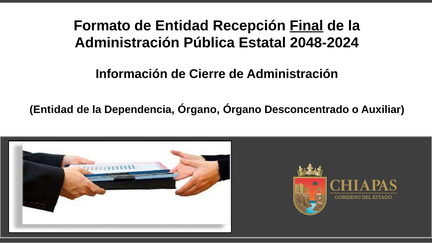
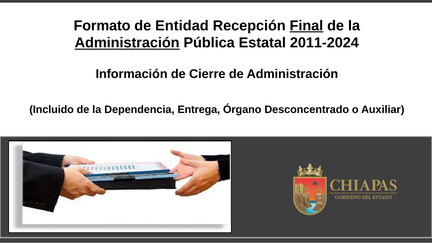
Administración at (127, 43) underline: none -> present
2048-2024: 2048-2024 -> 2011-2024
Entidad at (52, 110): Entidad -> Incluido
Dependencia Órgano: Órgano -> Entrega
